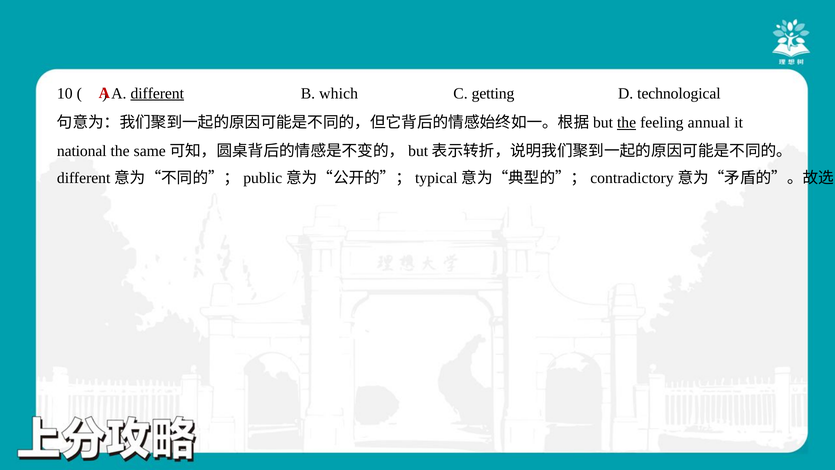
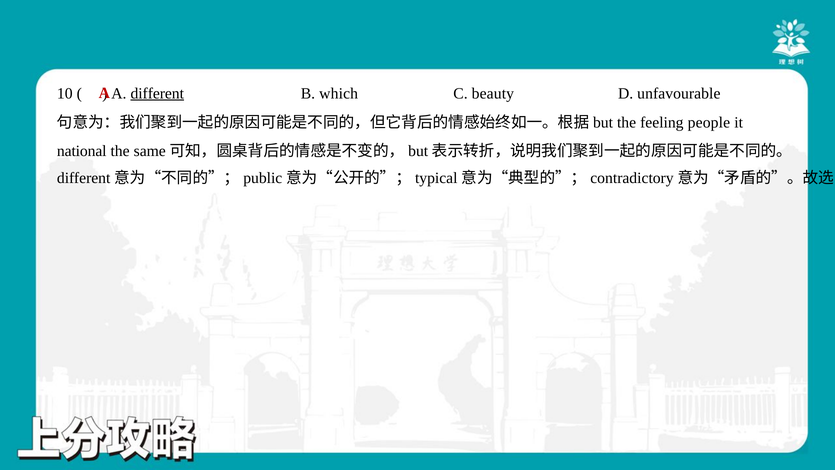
getting: getting -> beauty
technological: technological -> unfavourable
the at (627, 122) underline: present -> none
annual: annual -> people
